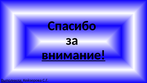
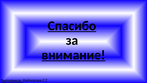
Спасибо underline: none -> present
